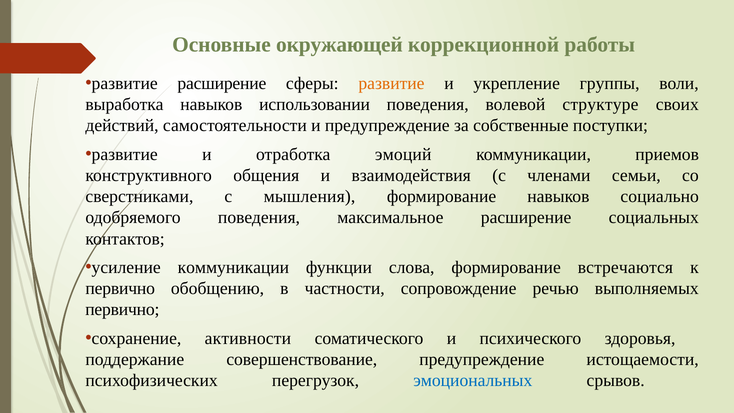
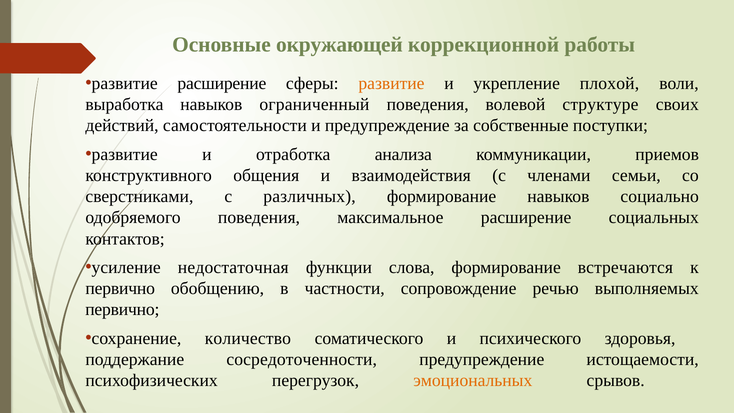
группы: группы -> плохой
использовании: использовании -> ограниченный
эмоций: эмоций -> анализа
мышления: мышления -> различных
усиление коммуникации: коммуникации -> недостаточная
активности: активности -> количество
совершенствование: совершенствование -> сосредоточенности
эмоциональных colour: blue -> orange
